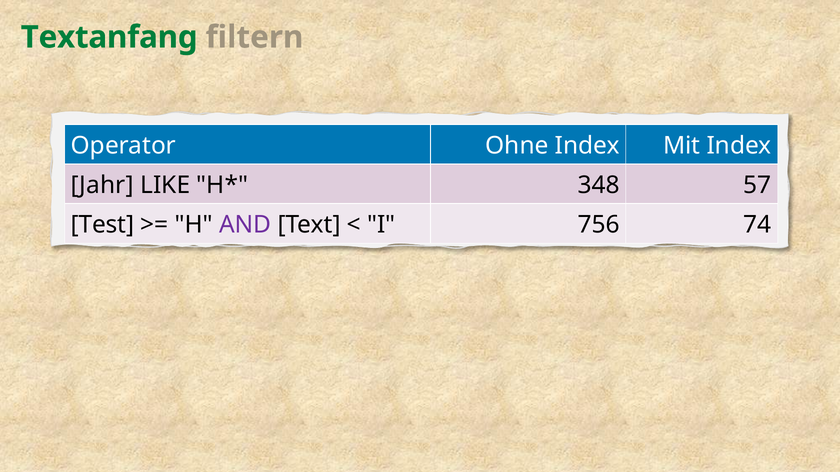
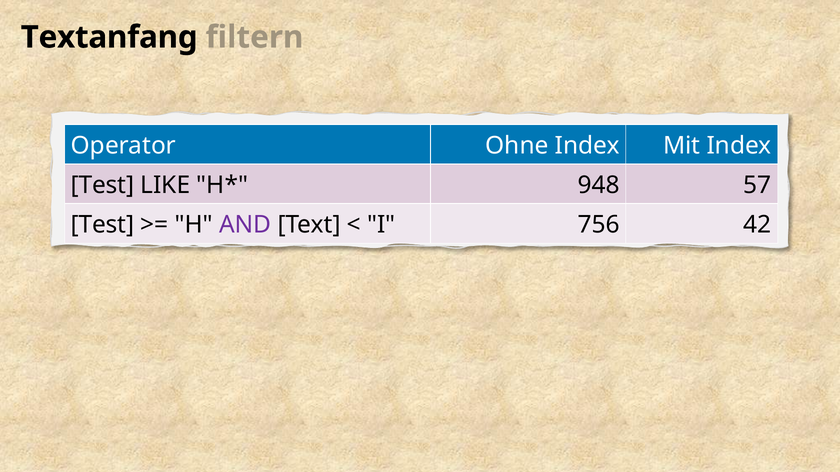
Textanfang colour: green -> black
Jahr at (102, 185): Jahr -> Test
348: 348 -> 948
74: 74 -> 42
